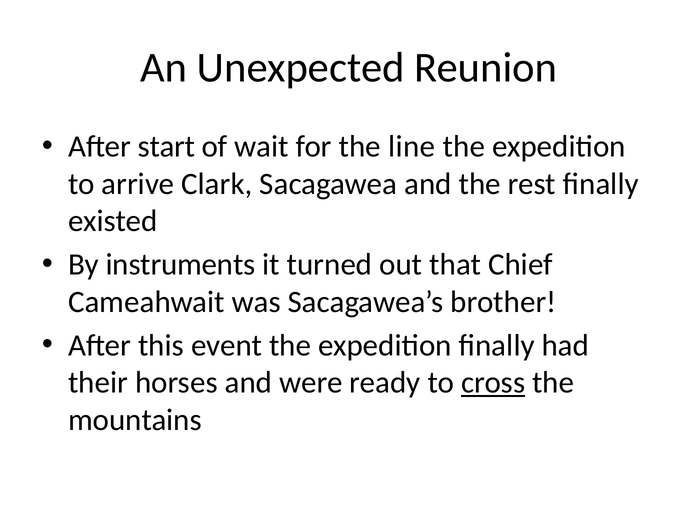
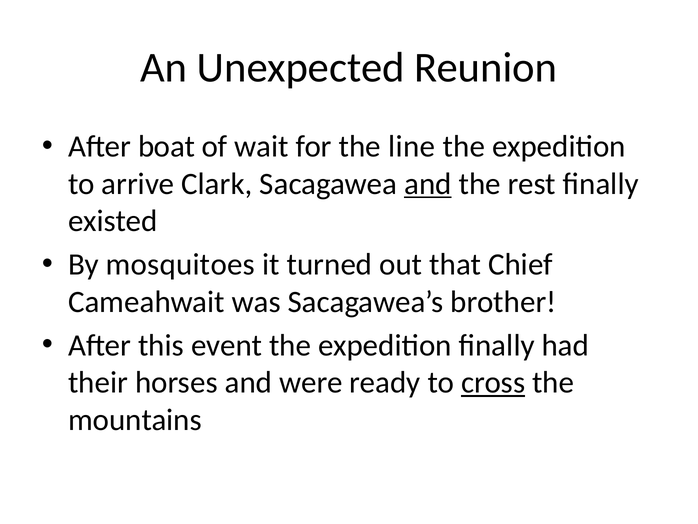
start: start -> boat
and at (428, 184) underline: none -> present
instruments: instruments -> mosquitoes
